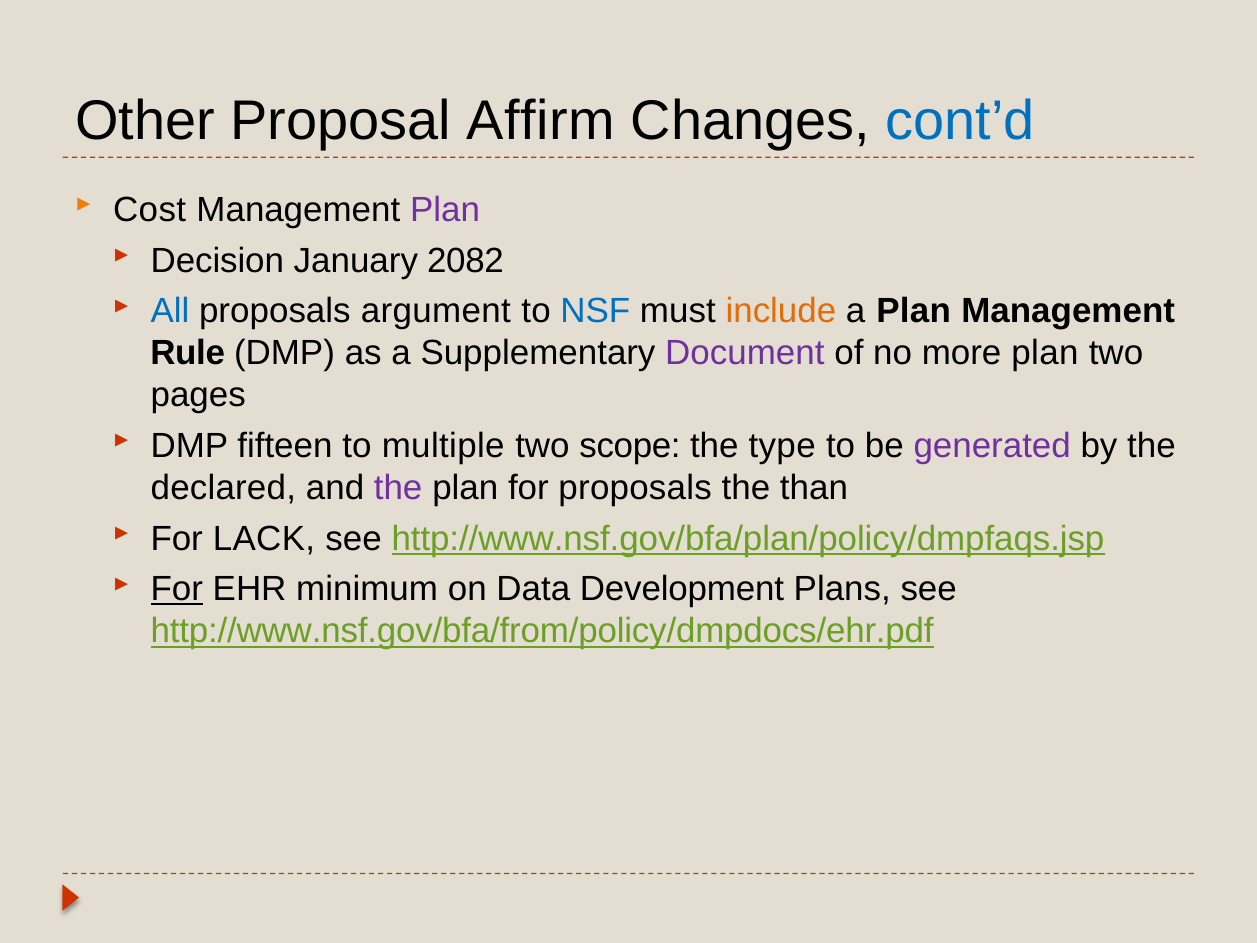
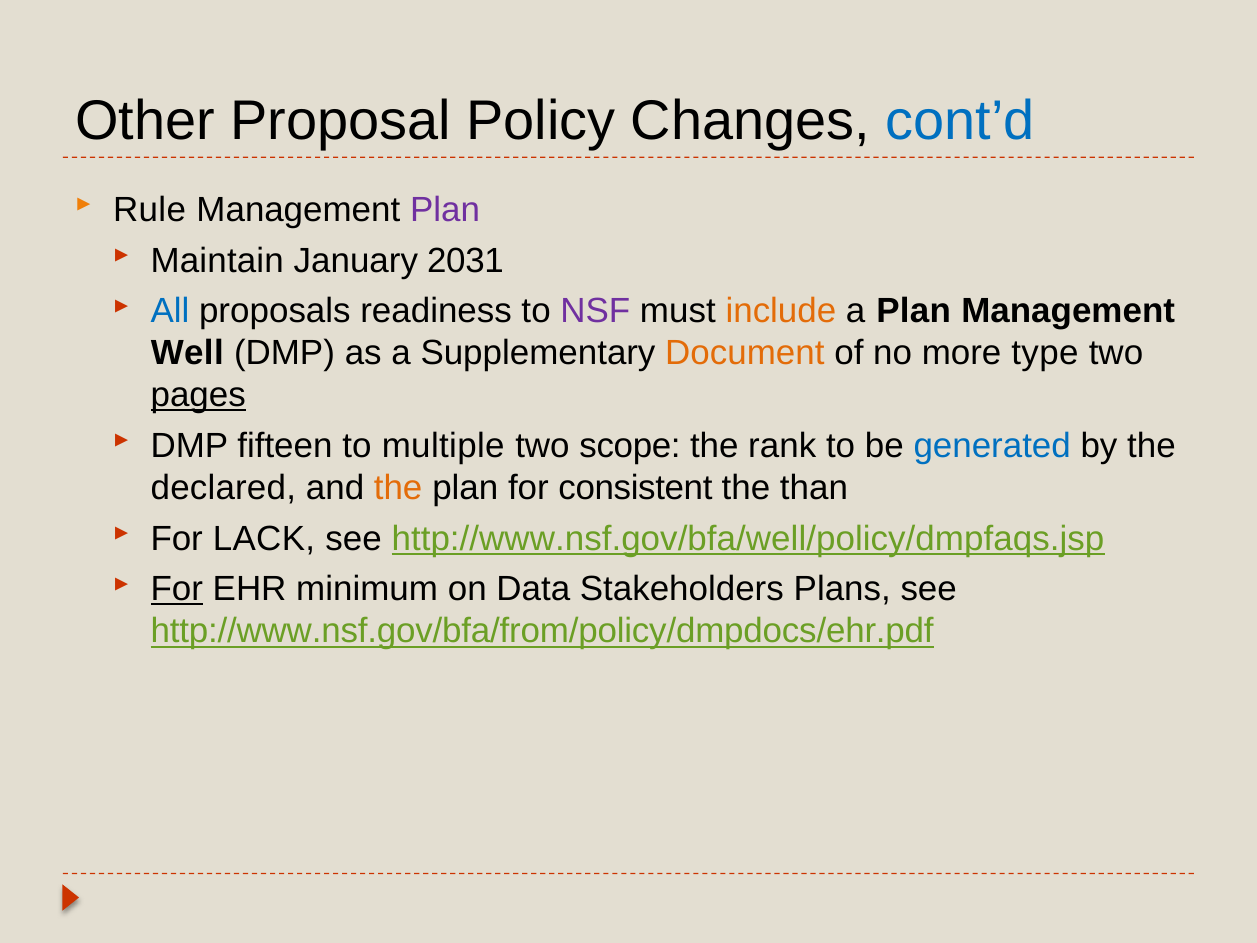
Affirm: Affirm -> Policy
Cost: Cost -> Rule
Decision: Decision -> Maintain
2082: 2082 -> 2031
argument: argument -> readiness
NSF colour: blue -> purple
Rule: Rule -> Well
Document colour: purple -> orange
more plan: plan -> type
pages underline: none -> present
type: type -> rank
generated colour: purple -> blue
the at (398, 488) colour: purple -> orange
for proposals: proposals -> consistent
http://www.nsf.gov/bfa/plan/policy/dmpfaqs.jsp: http://www.nsf.gov/bfa/plan/policy/dmpfaqs.jsp -> http://www.nsf.gov/bfa/well/policy/dmpfaqs.jsp
Development: Development -> Stakeholders
